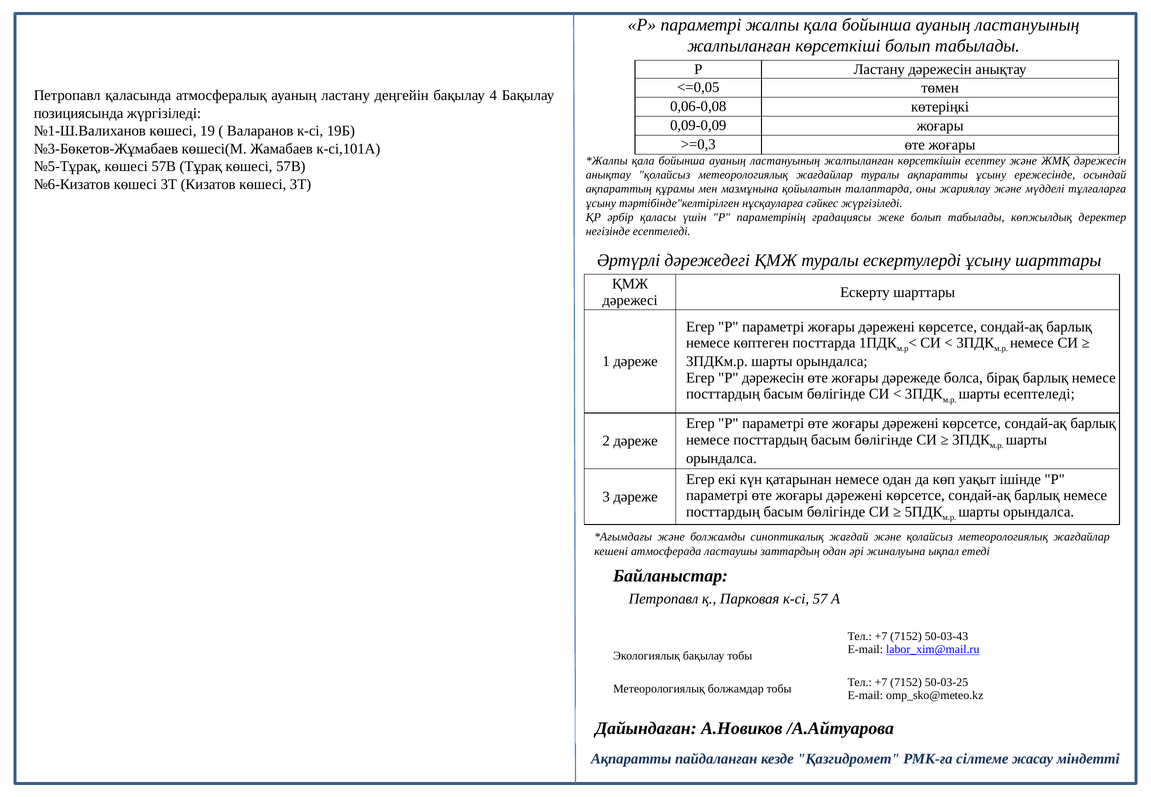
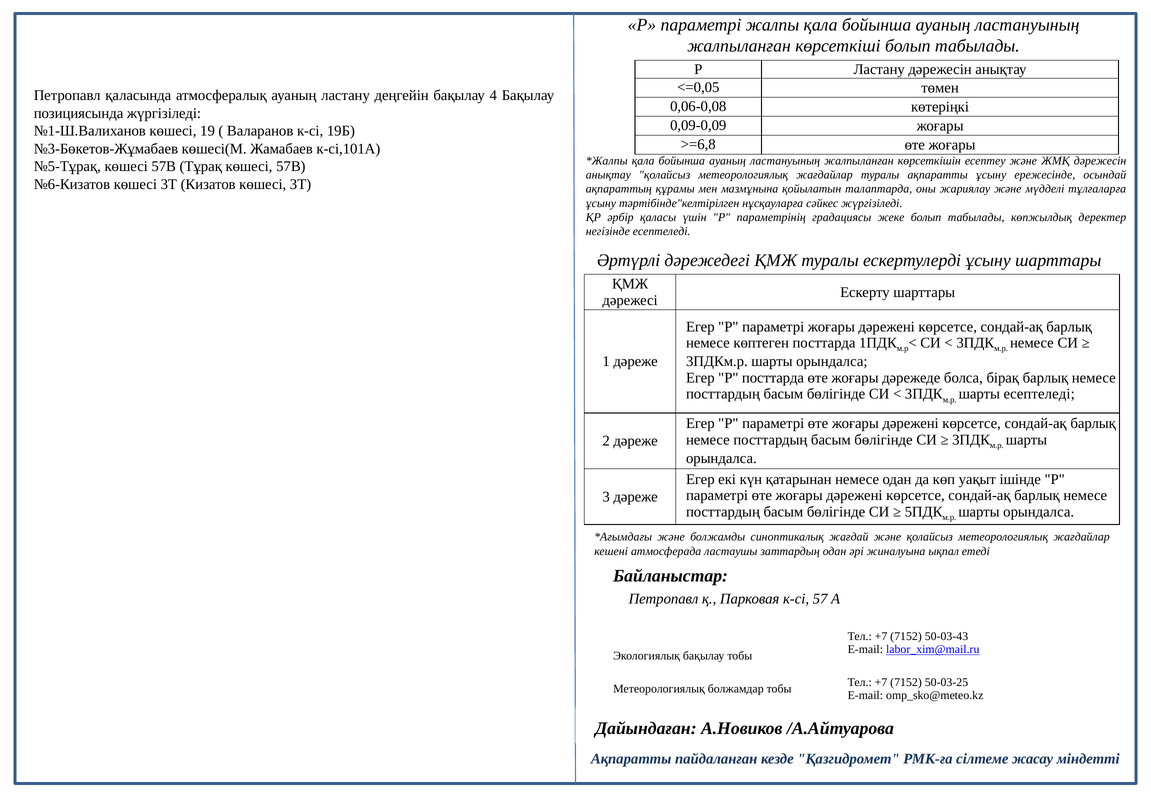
>=0,3: >=0,3 -> >=6,8
P дәрежесін: дәрежесін -> посттарда
